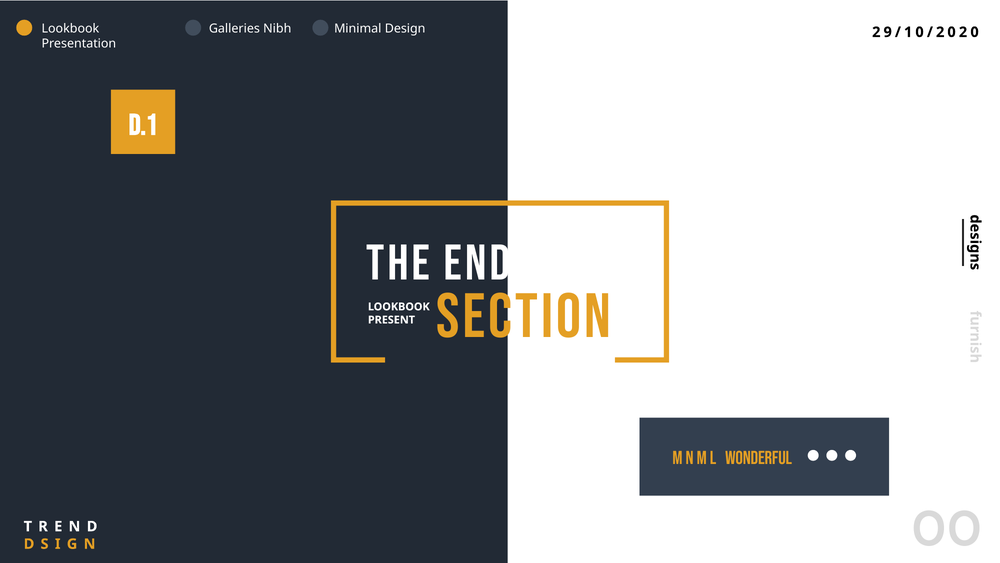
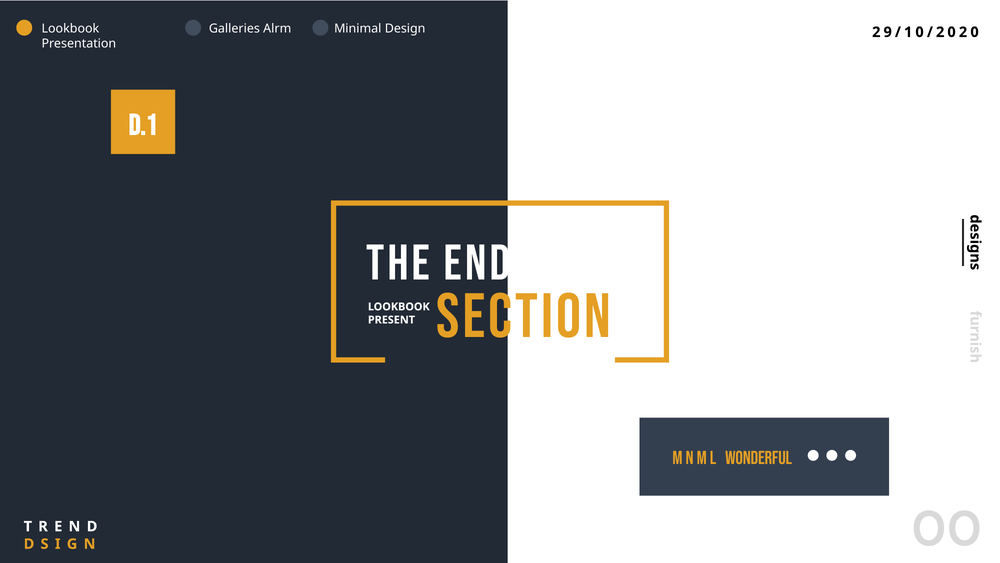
Nibh: Nibh -> Alrm
